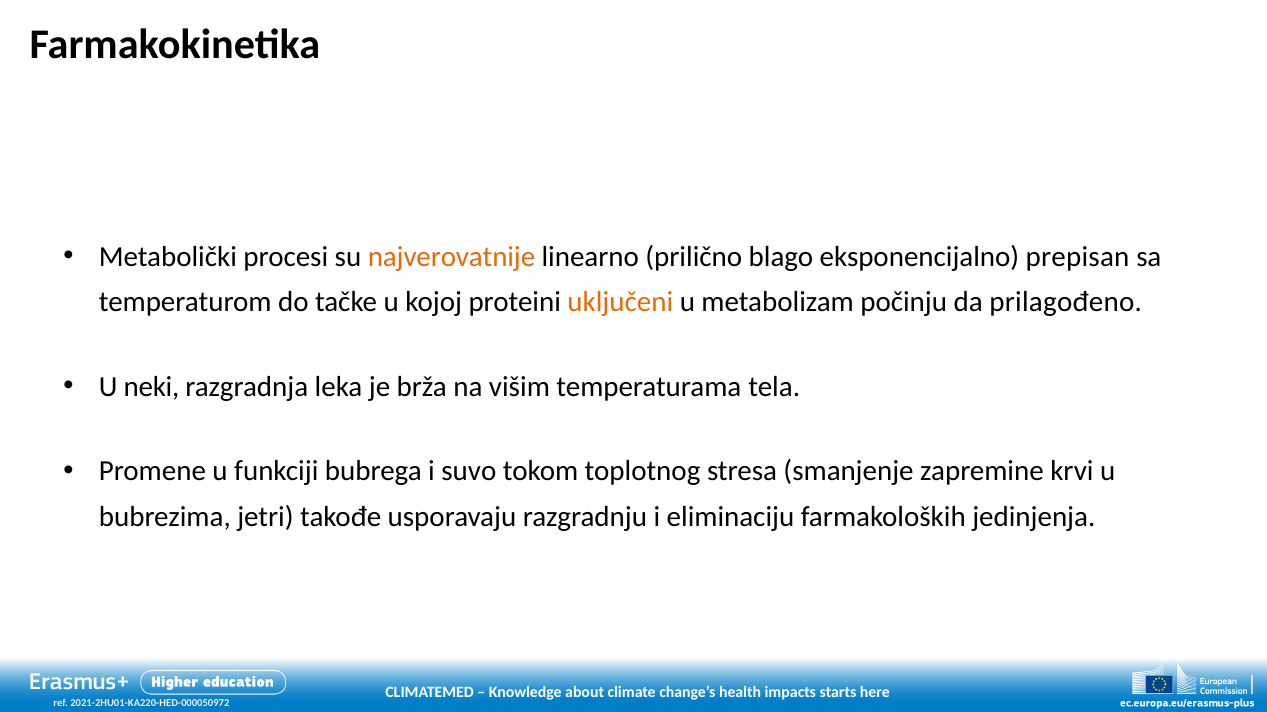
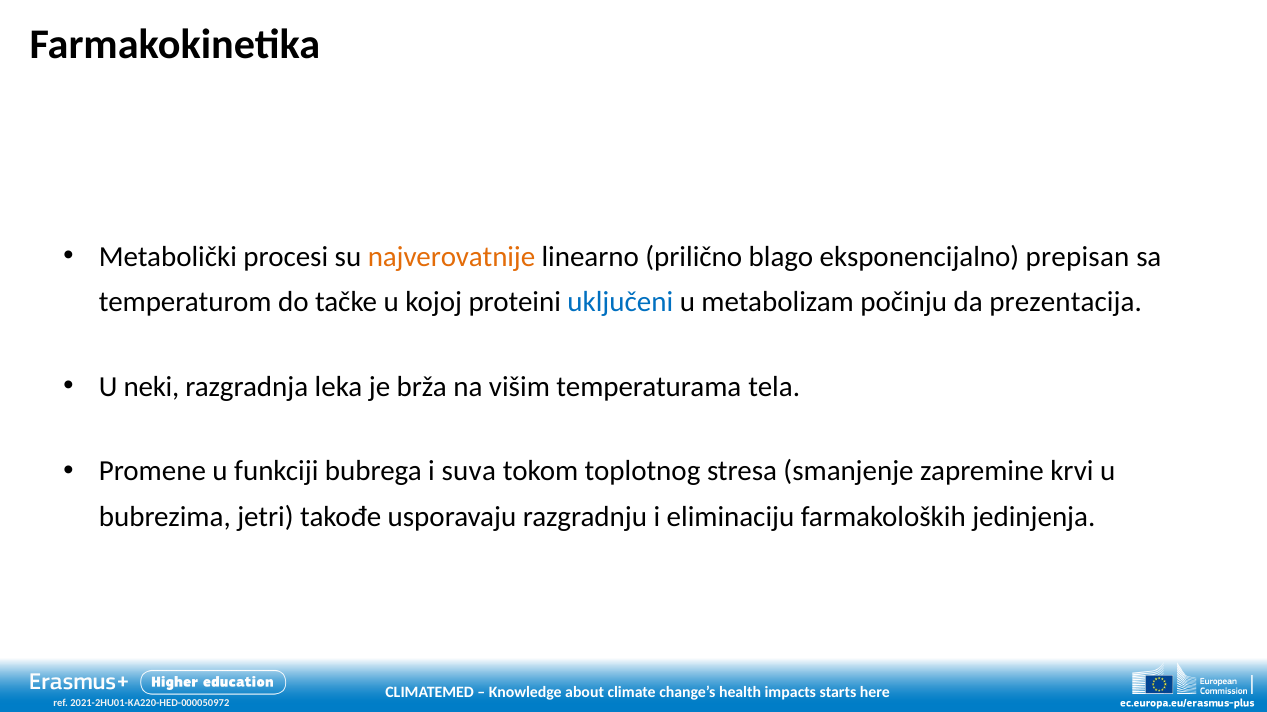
uključeni colour: orange -> blue
prilagođeno: prilagođeno -> prezentacija
suvo: suvo -> suva
